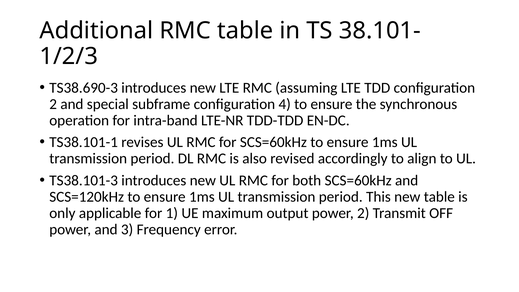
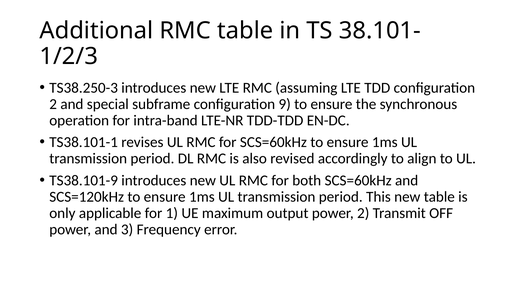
TS38.690-3: TS38.690-3 -> TS38.250-3
4: 4 -> 9
TS38.101-3: TS38.101-3 -> TS38.101-9
